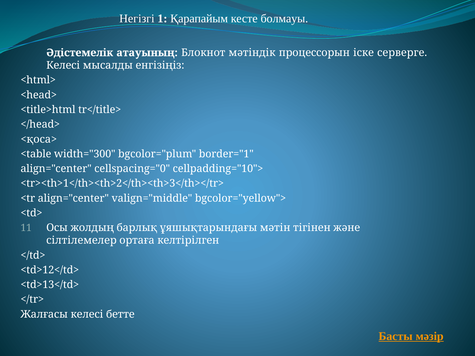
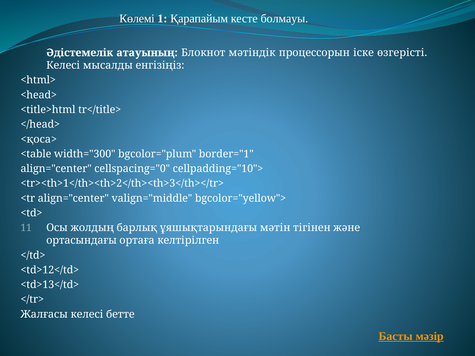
Негізгі: Негізгі -> Көлемі
серверге: серверге -> өзгерісті
сілтілемелер: сілтілемелер -> ортасындағы
